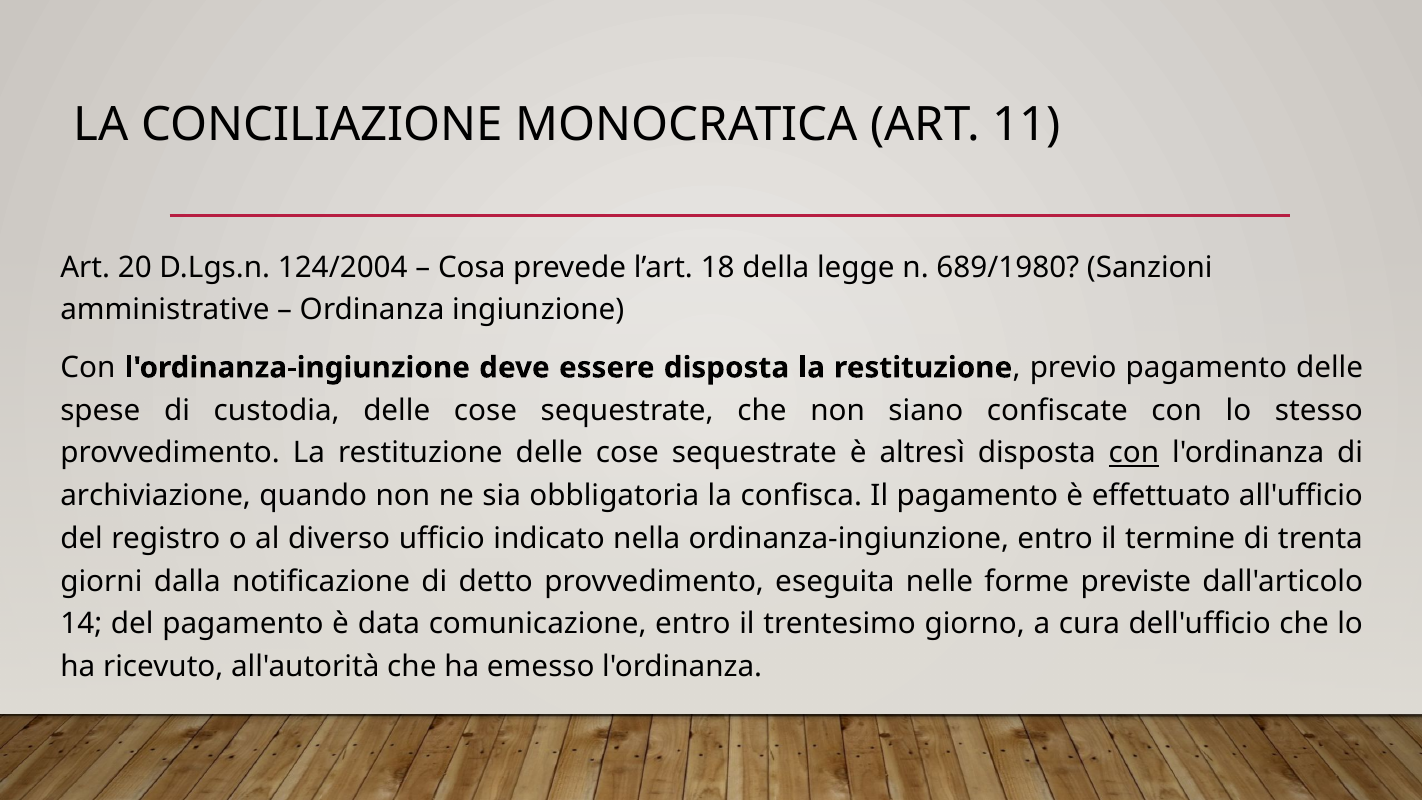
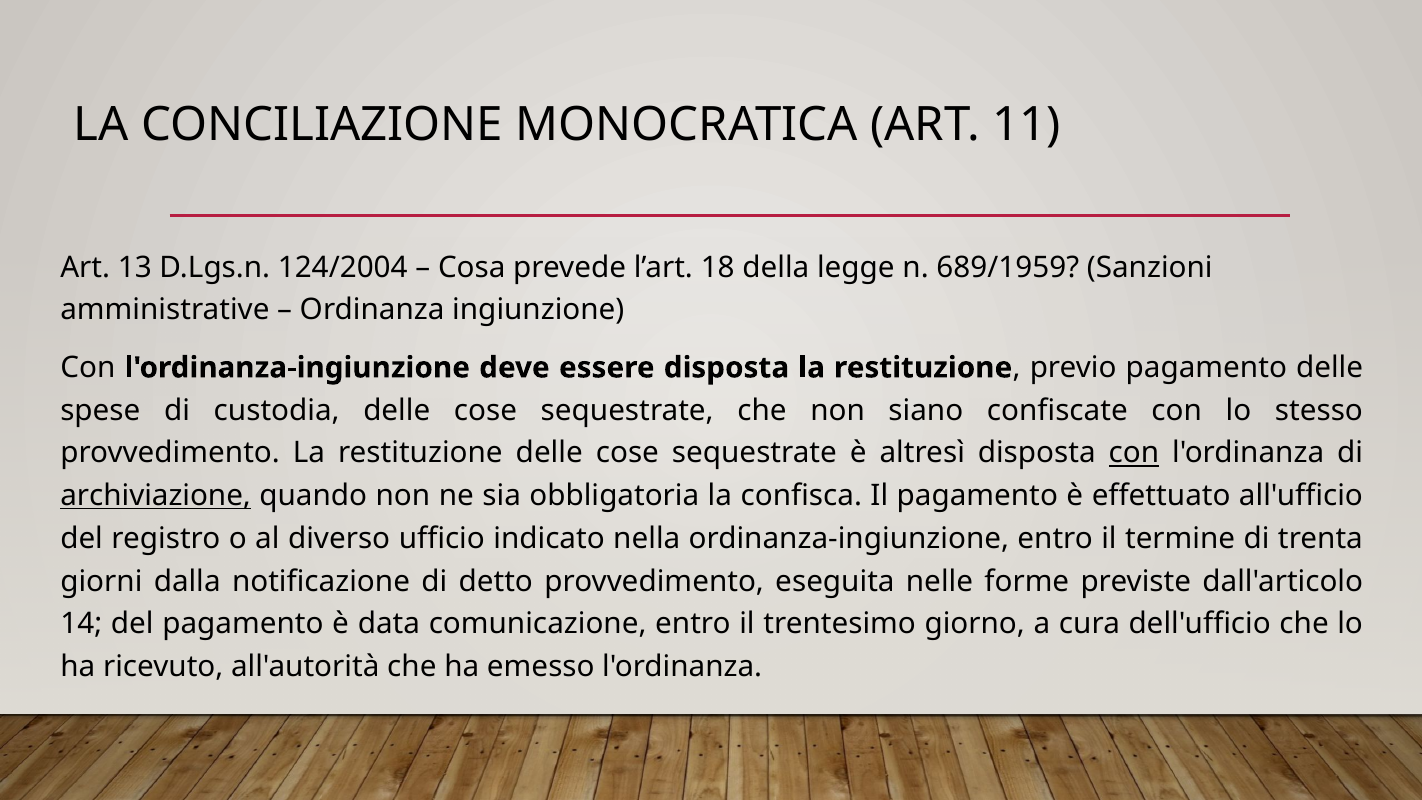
20: 20 -> 13
689/1980: 689/1980 -> 689/1959
archiviazione underline: none -> present
